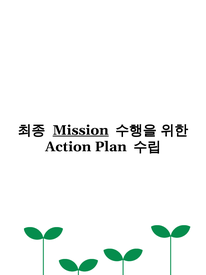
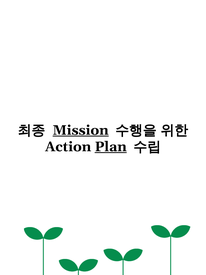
Plan underline: none -> present
